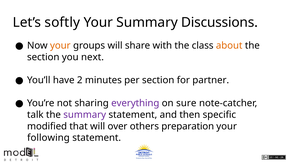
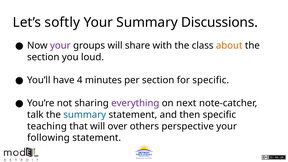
your at (60, 46) colour: orange -> purple
next: next -> loud
2: 2 -> 4
for partner: partner -> specific
sure: sure -> next
summary at (85, 115) colour: purple -> blue
modified: modified -> teaching
preparation: preparation -> perspective
